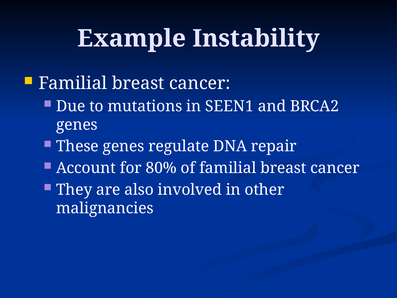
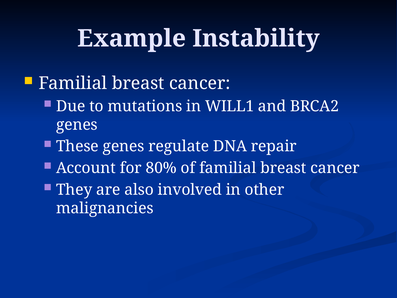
SEEN1: SEEN1 -> WILL1
